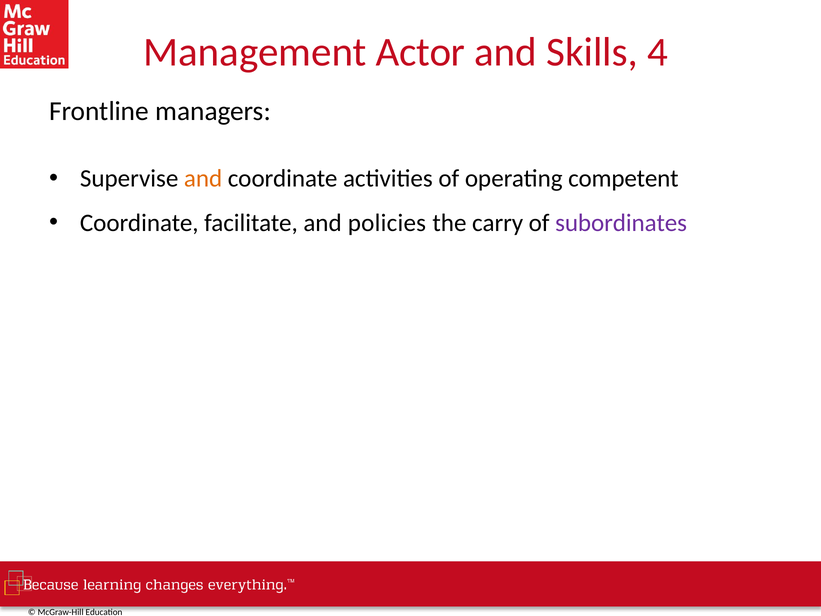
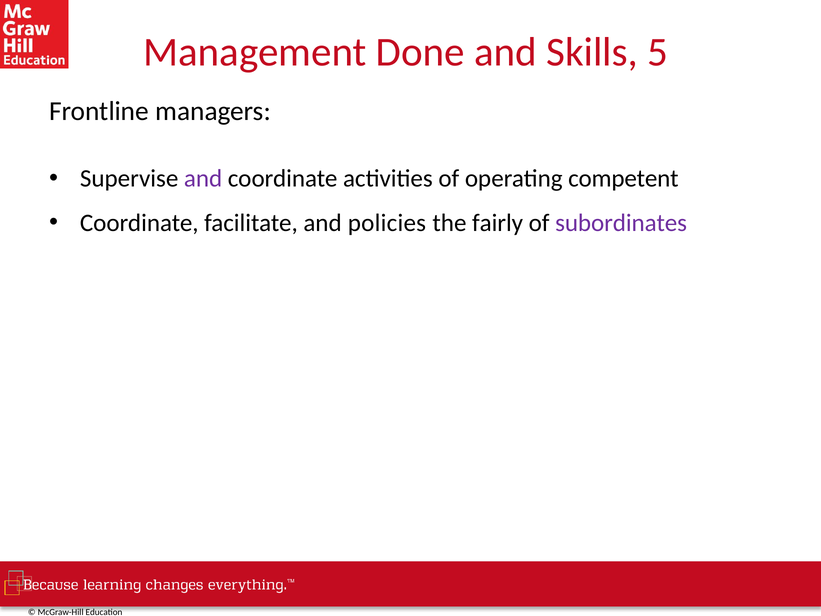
Actor: Actor -> Done
4: 4 -> 5
and at (203, 179) colour: orange -> purple
carry: carry -> fairly
